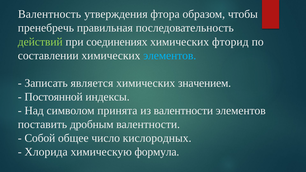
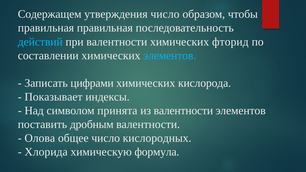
Валентность: Валентность -> Содержащем
утверждения фтора: фтора -> число
пренебречь at (46, 28): пренебречь -> правильная
действий colour: light green -> light blue
при соединениях: соединениях -> валентности
является: является -> цифрами
значением: значением -> кислорода
Постоянной: Постоянной -> Показывает
Собой: Собой -> Олова
